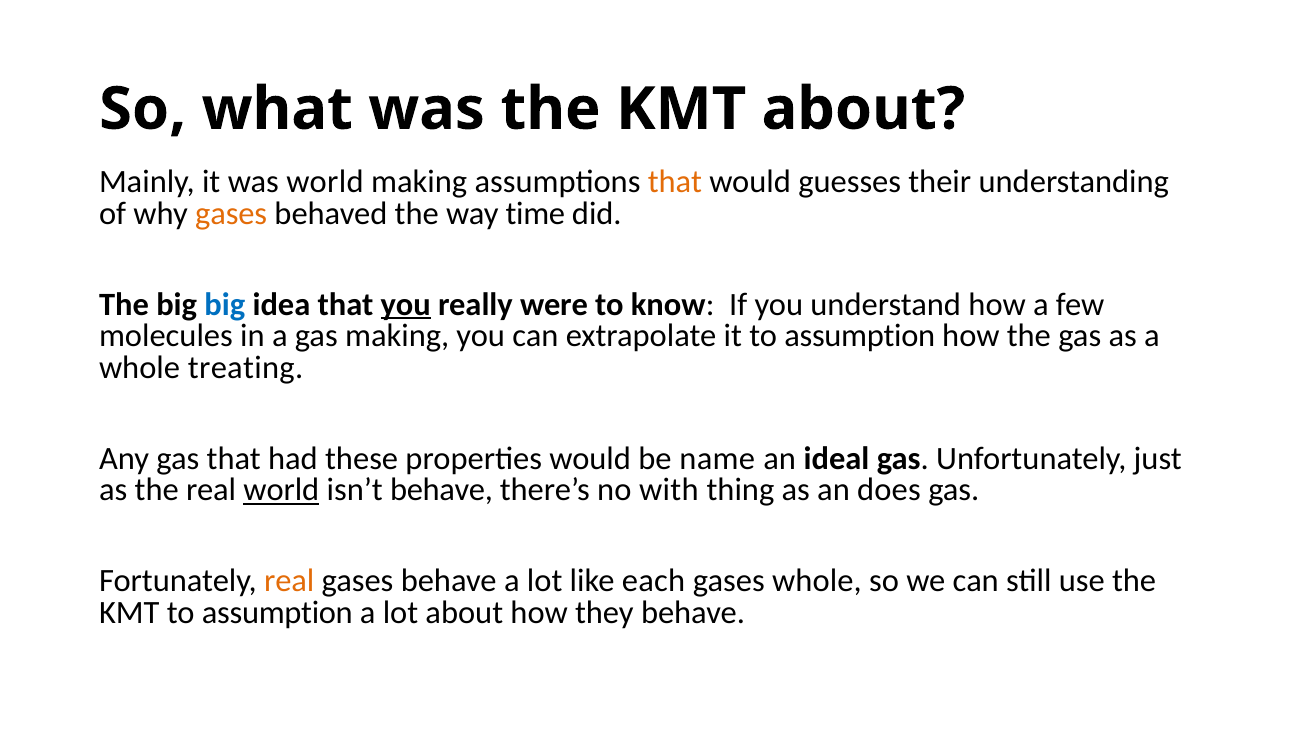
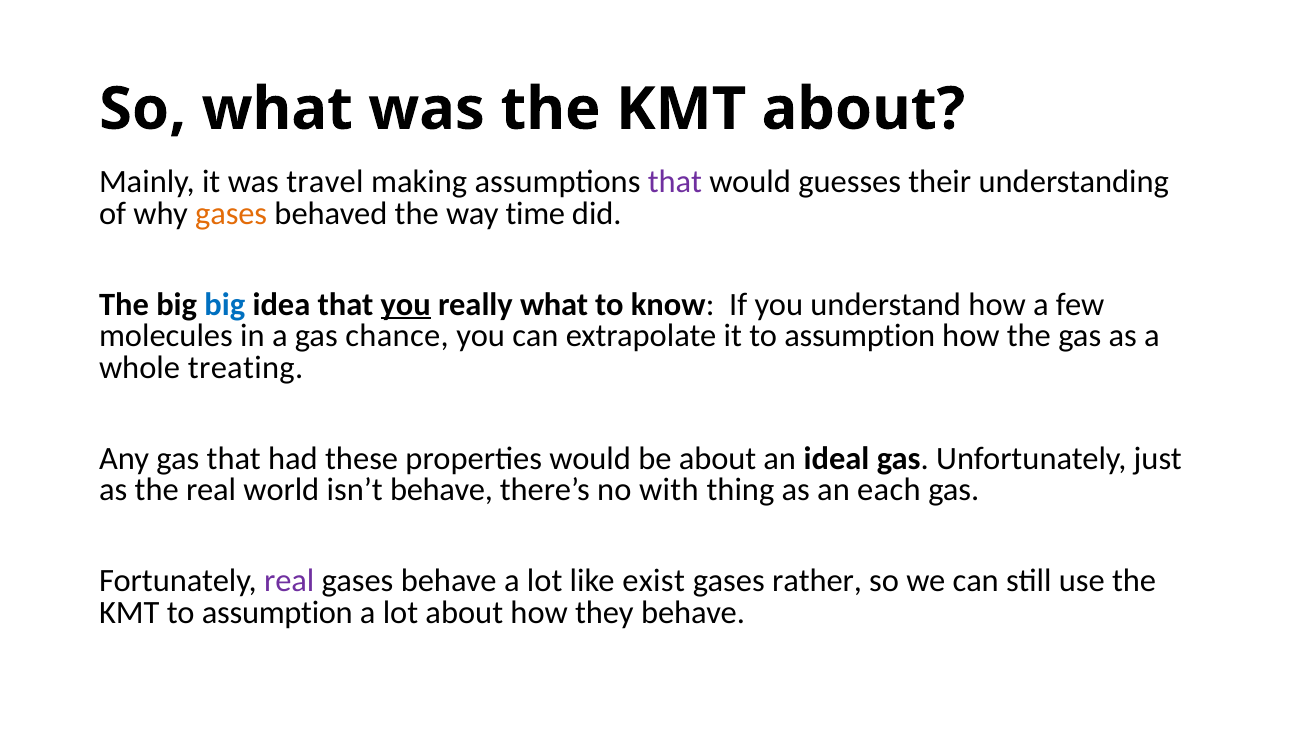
was world: world -> travel
that at (675, 182) colour: orange -> purple
really were: were -> what
gas making: making -> chance
be name: name -> about
world at (281, 490) underline: present -> none
does: does -> each
real at (289, 581) colour: orange -> purple
each: each -> exist
gases whole: whole -> rather
